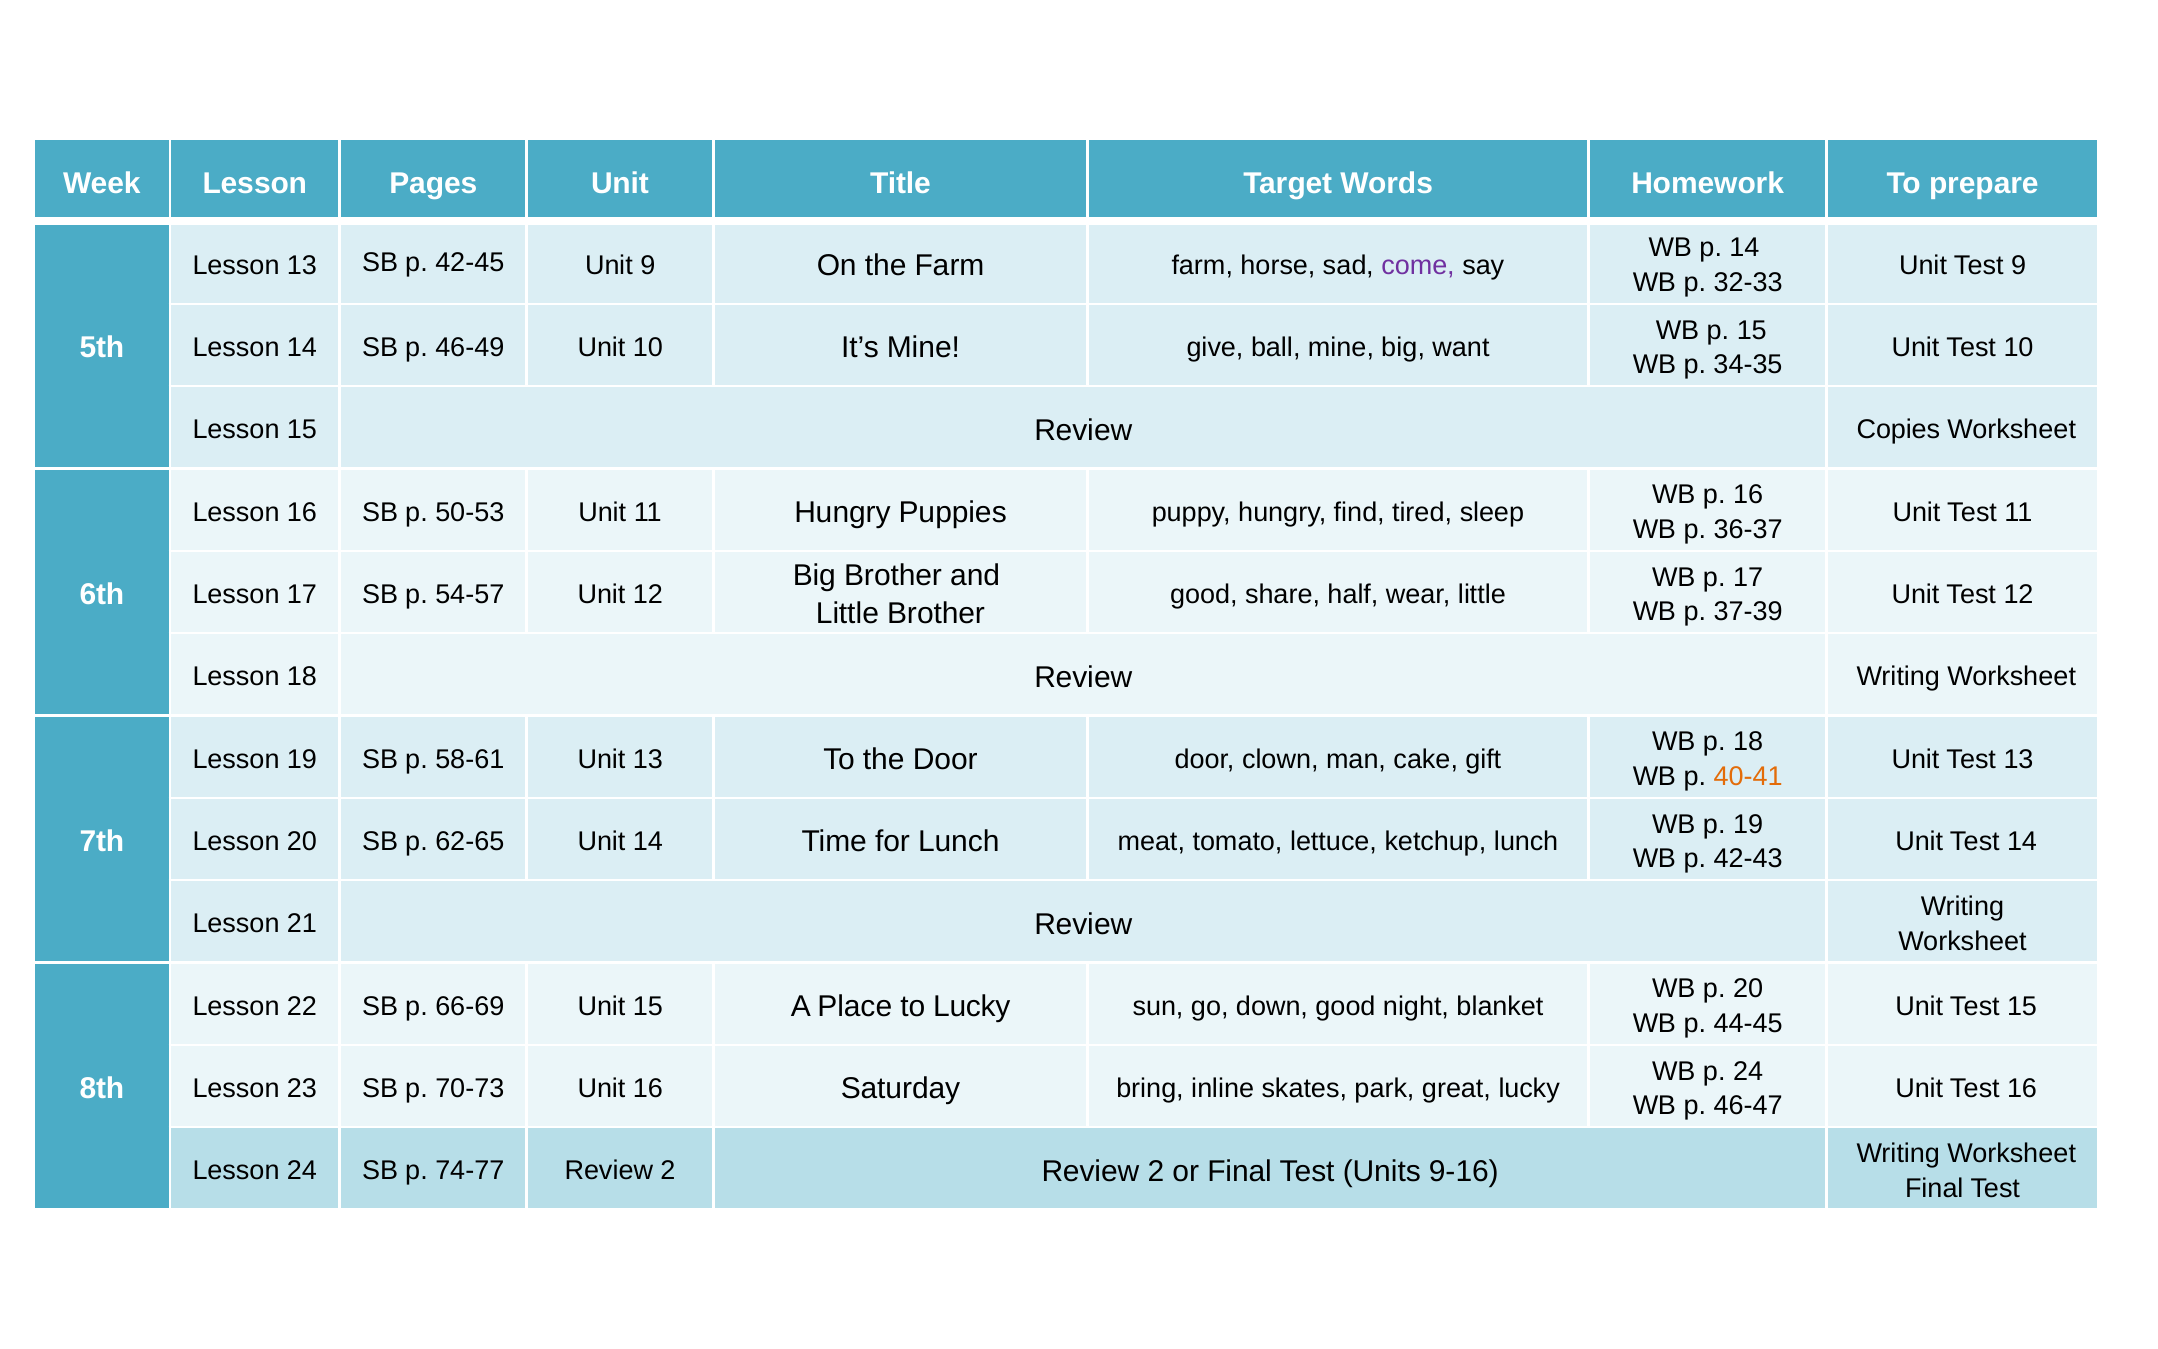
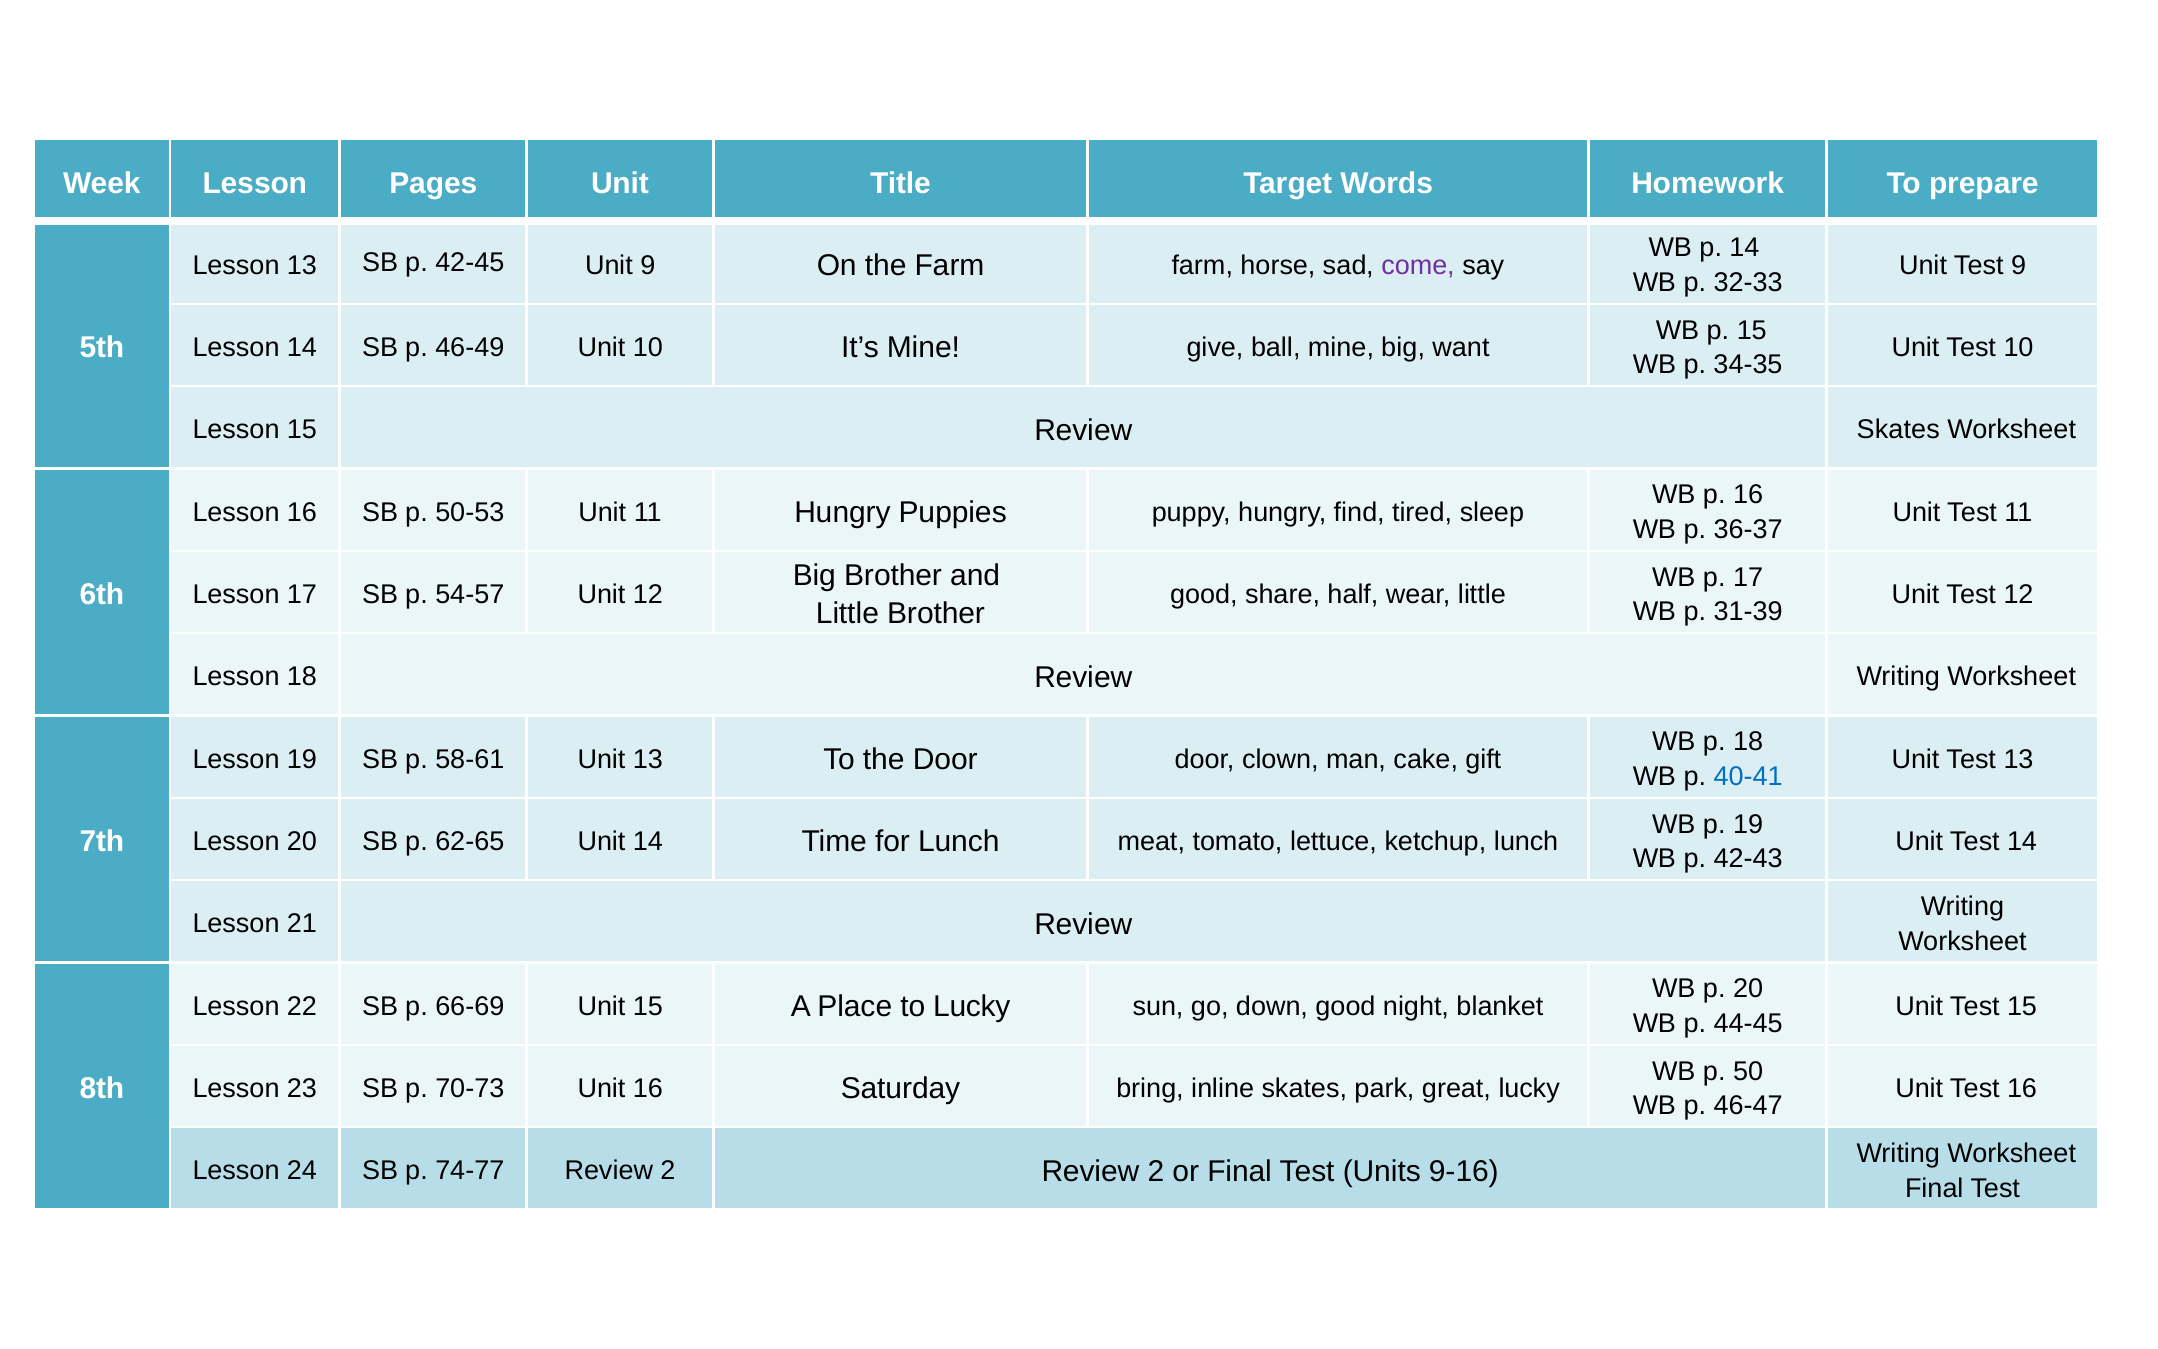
Review Copies: Copies -> Skates
37-39: 37-39 -> 31-39
40-41 colour: orange -> blue
p 24: 24 -> 50
